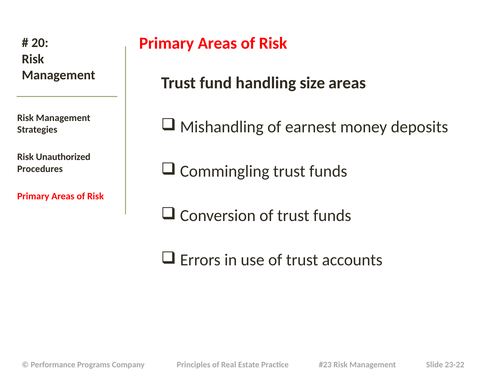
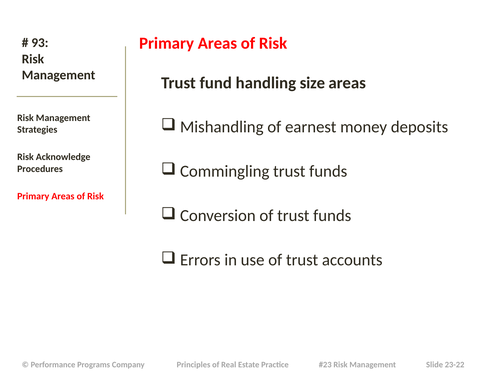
20: 20 -> 93
Unauthorized: Unauthorized -> Acknowledge
